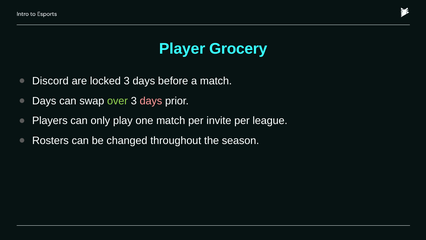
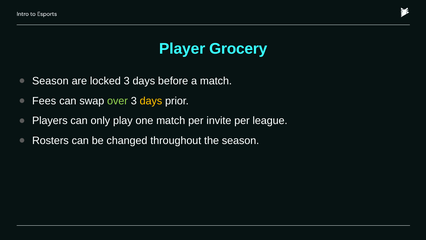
Discord at (50, 81): Discord -> Season
Days at (44, 101): Days -> Fees
days at (151, 101) colour: pink -> yellow
